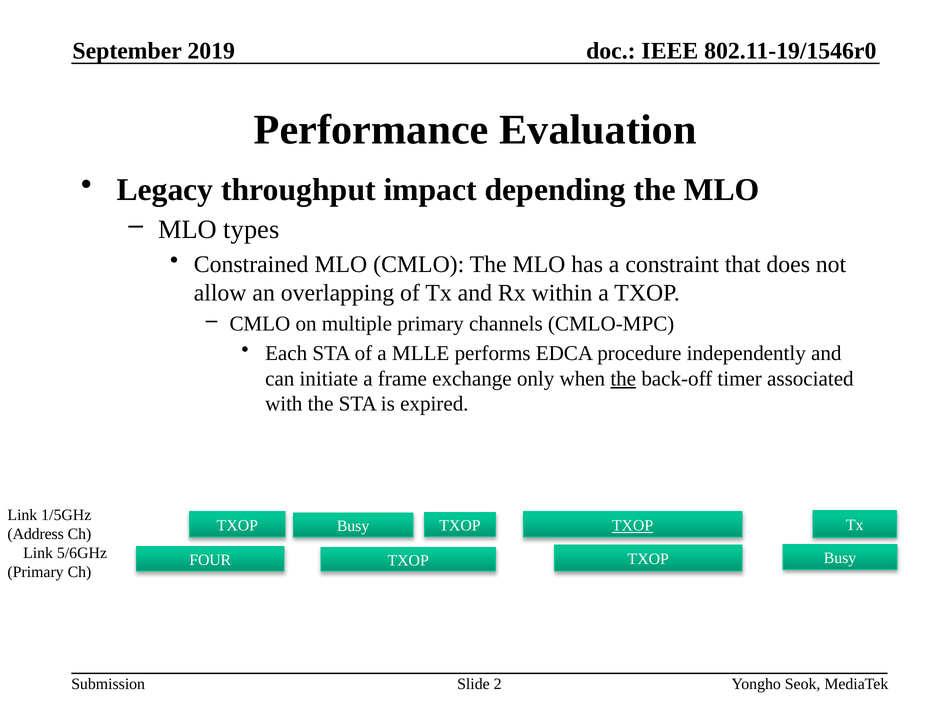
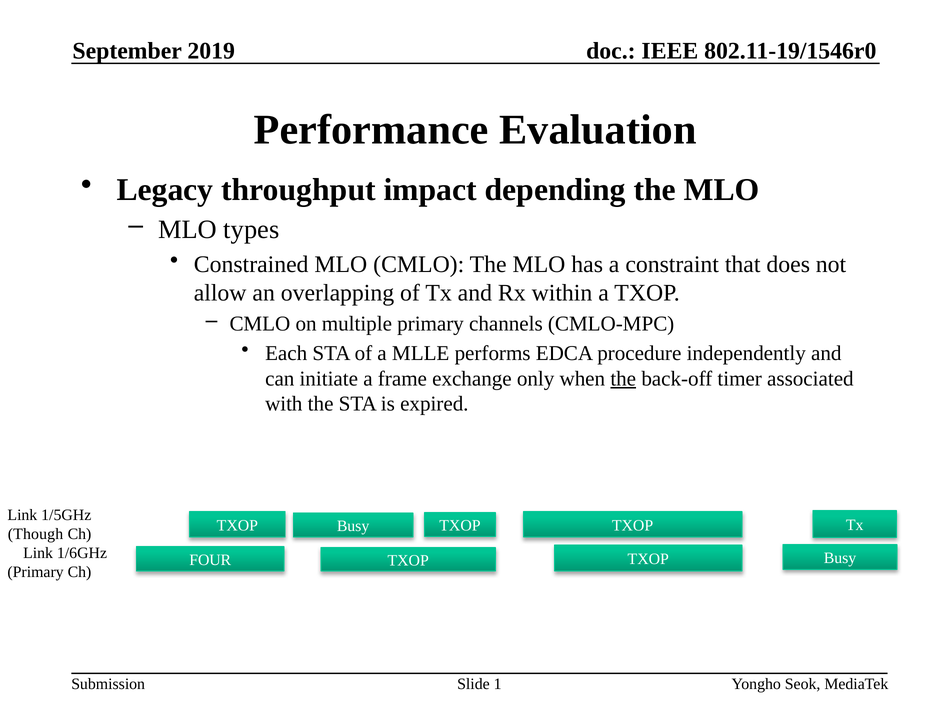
TXOP at (633, 526) underline: present -> none
Address: Address -> Though
5/6GHz: 5/6GHz -> 1/6GHz
2: 2 -> 1
